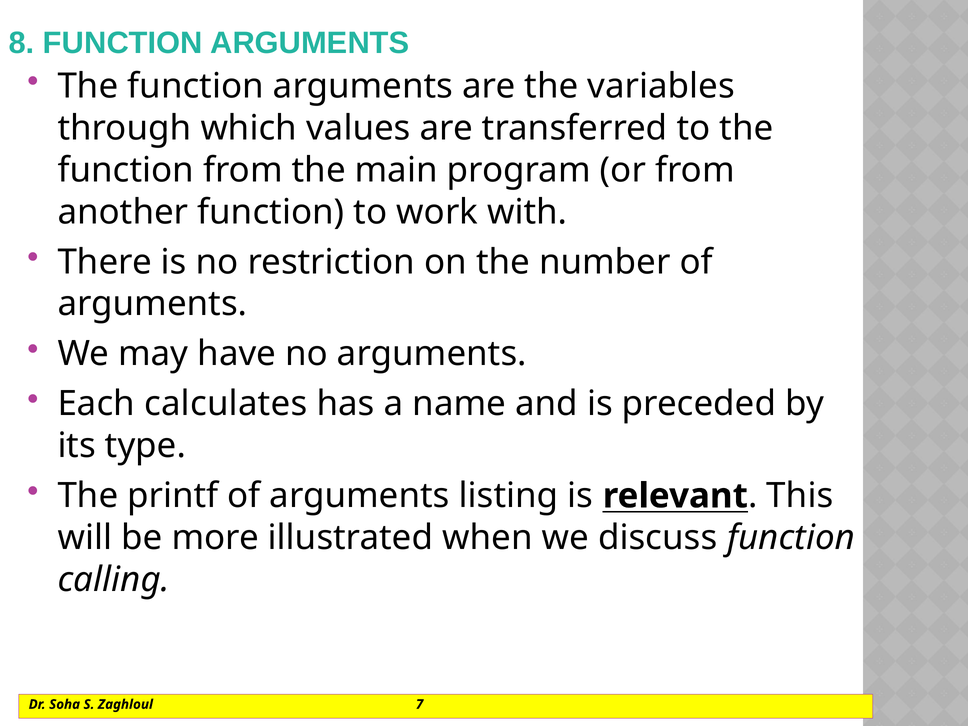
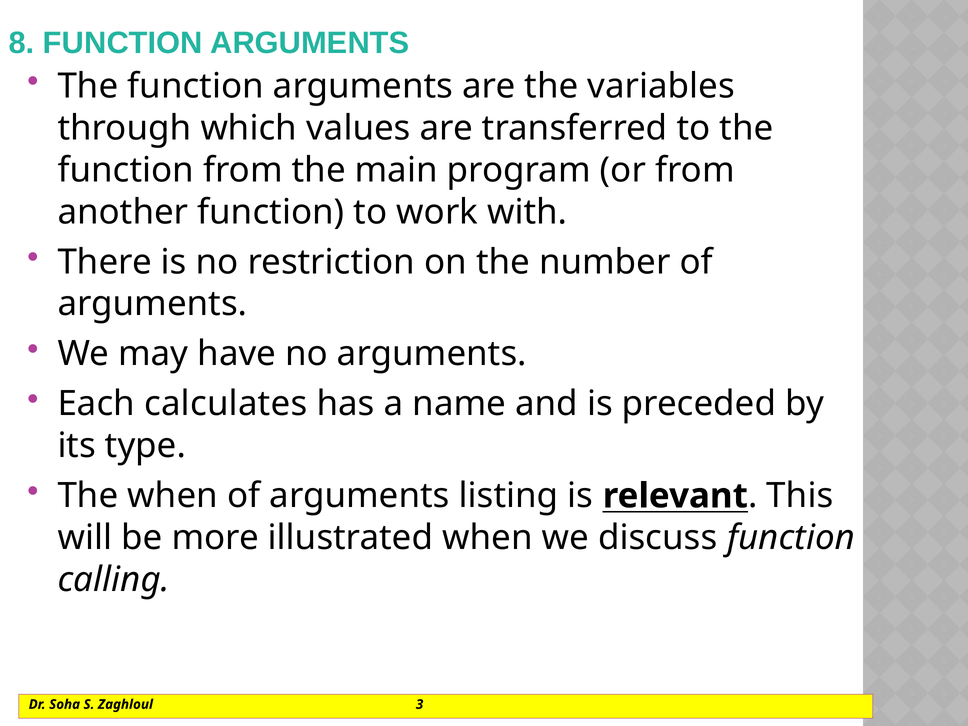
The printf: printf -> when
7: 7 -> 3
